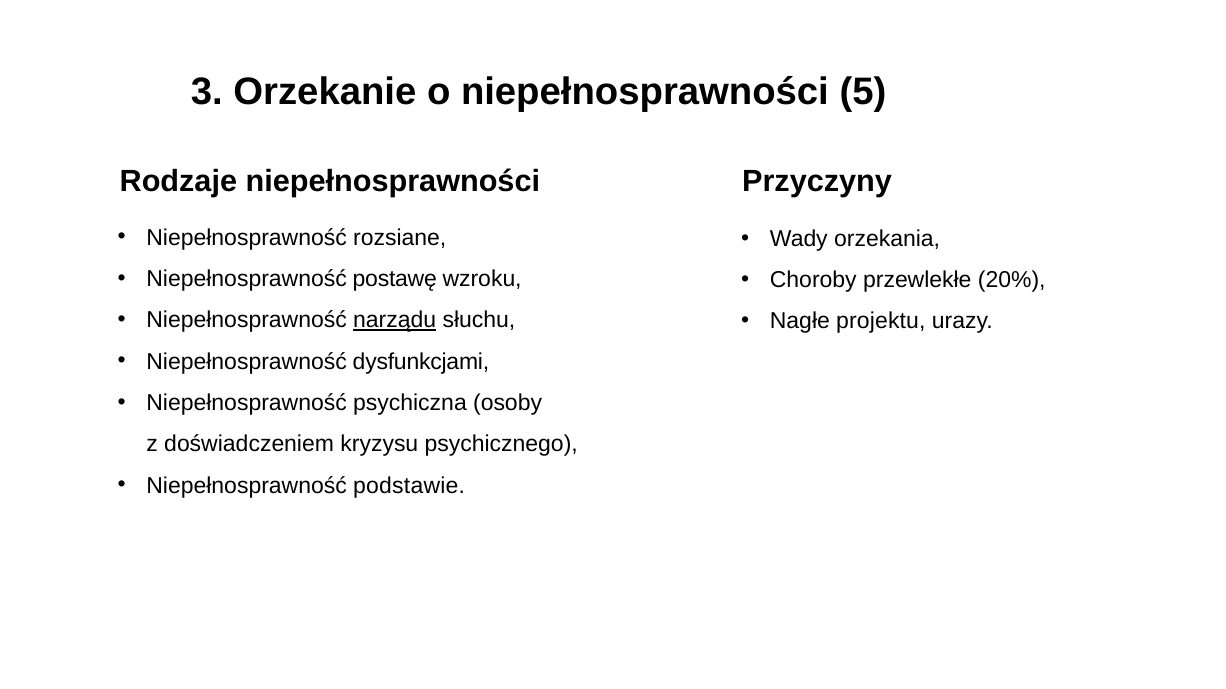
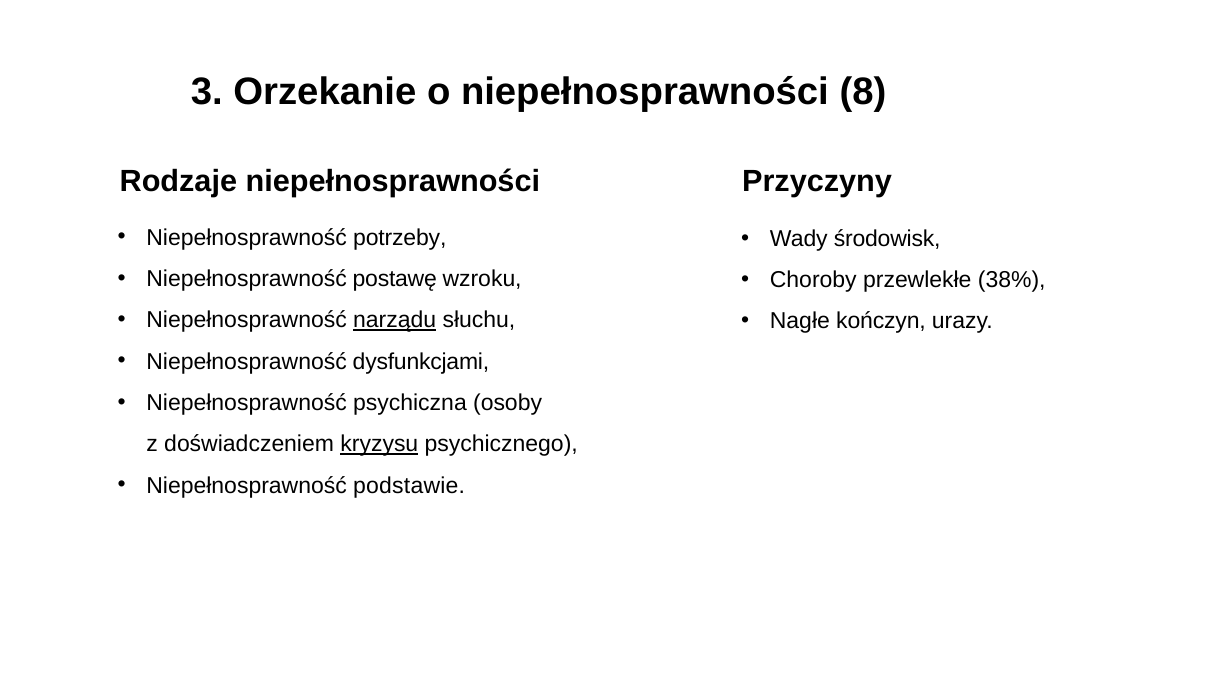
5: 5 -> 8
rozsiane: rozsiane -> potrzeby
orzekania: orzekania -> środowisk
20%: 20% -> 38%
projektu: projektu -> kończyn
kryzysu underline: none -> present
